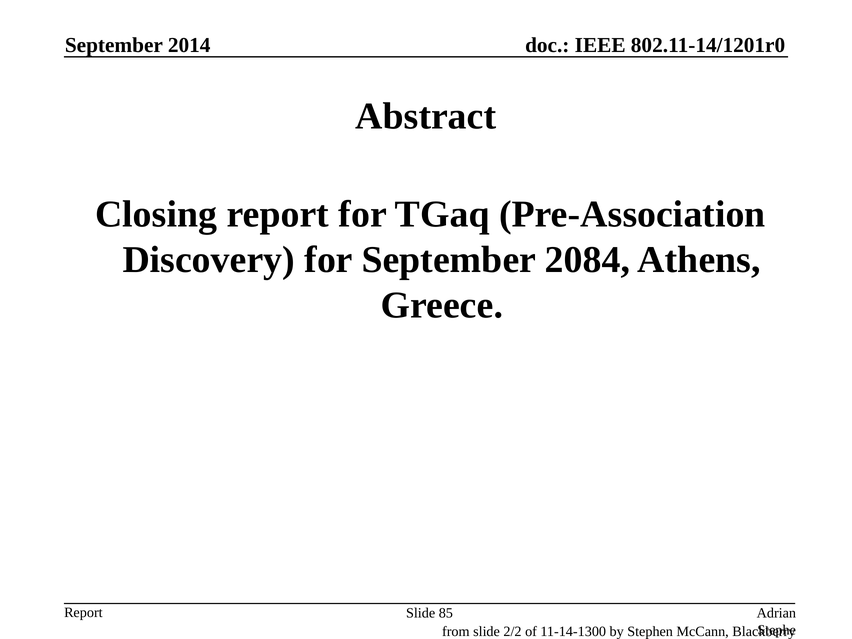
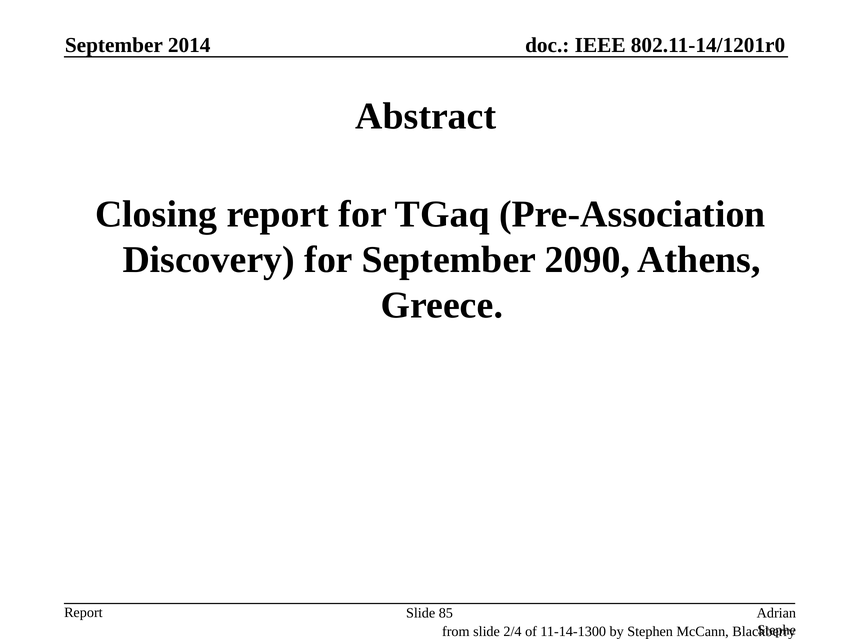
2084: 2084 -> 2090
2/2: 2/2 -> 2/4
